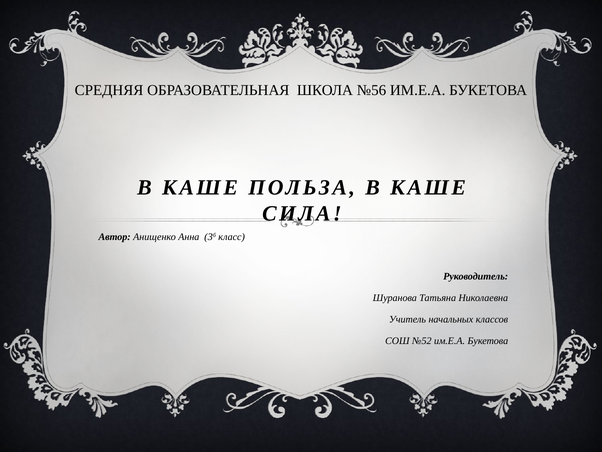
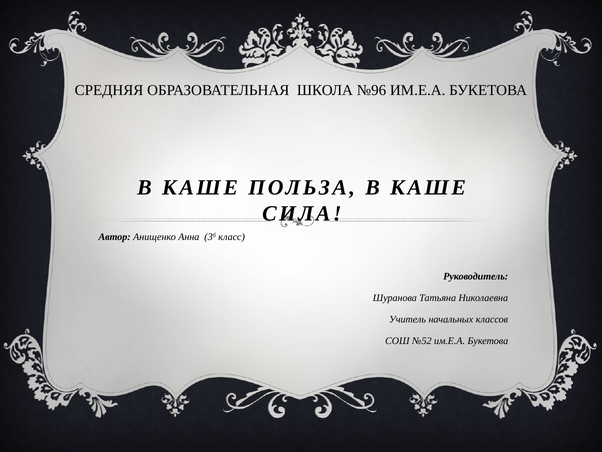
№56: №56 -> №96
